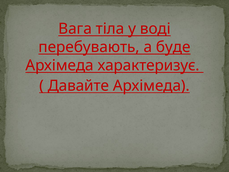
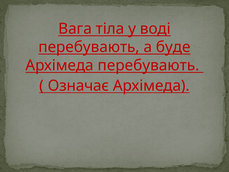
Архімеда характеризує: характеризує -> перебувають
Давайте: Давайте -> Означає
